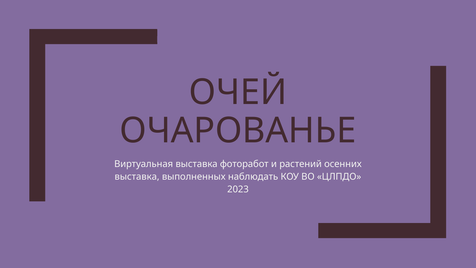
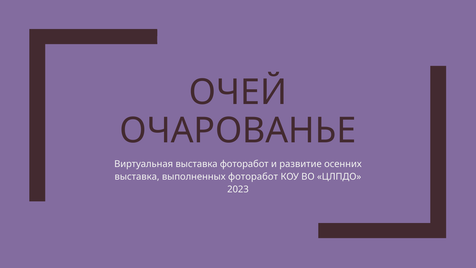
растений: растений -> развитие
выполненных наблюдать: наблюдать -> фоторабот
